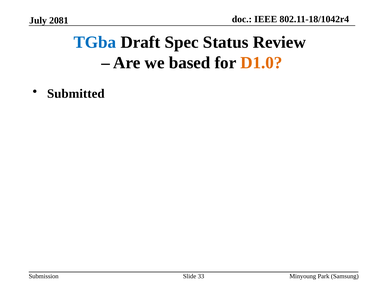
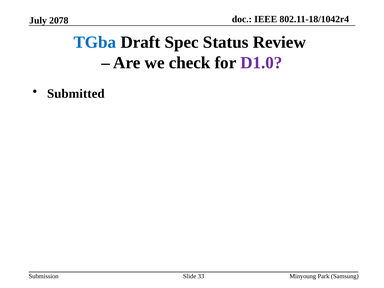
2081: 2081 -> 2078
based: based -> check
D1.0 colour: orange -> purple
